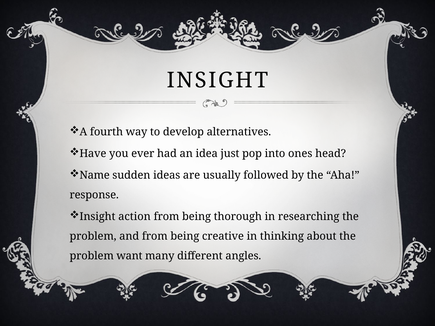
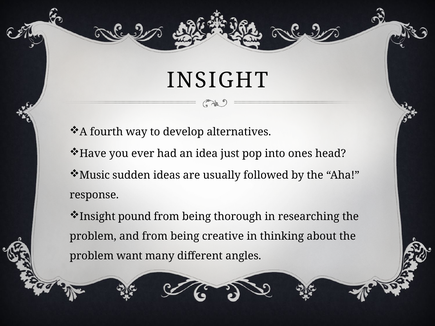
Name: Name -> Music
action: action -> pound
